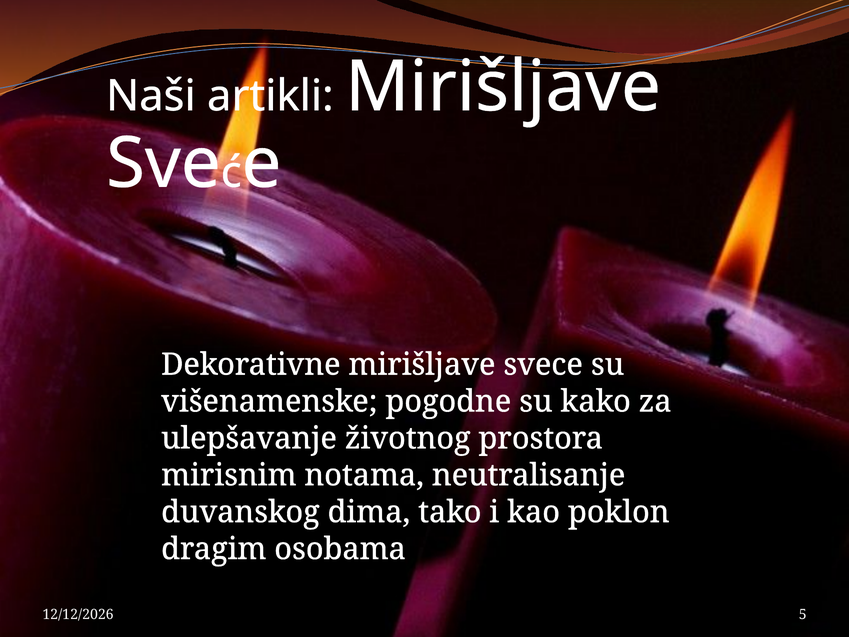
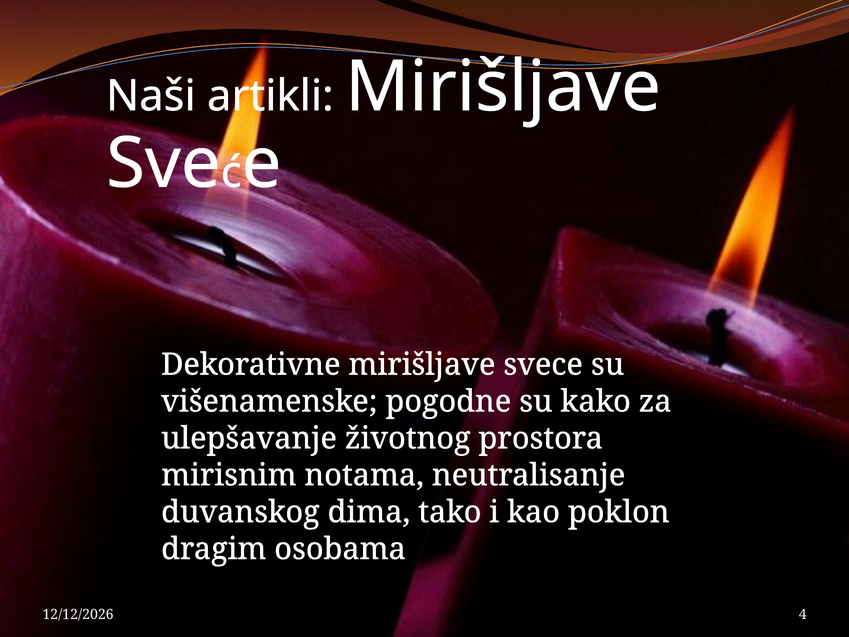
5: 5 -> 4
